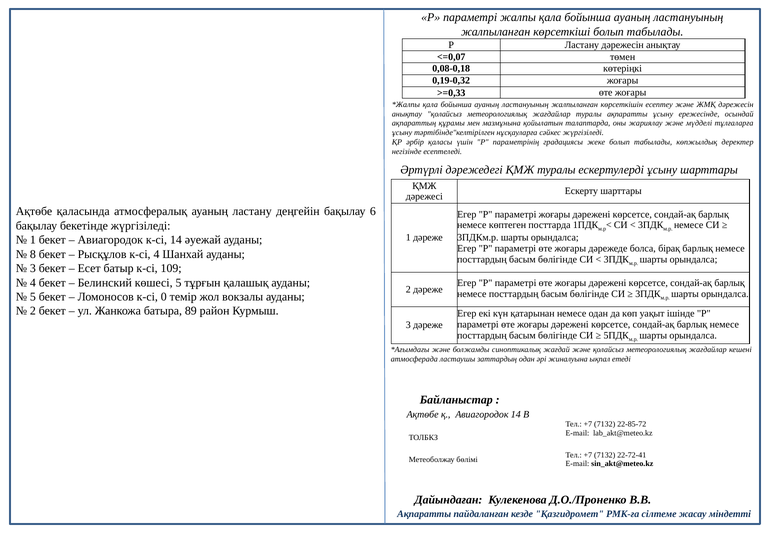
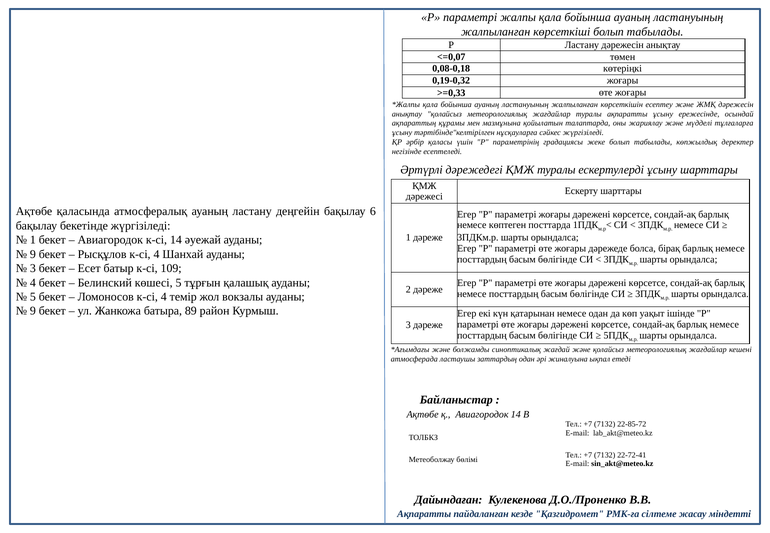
8 at (33, 254): 8 -> 9
Ломоносов к-сі 0: 0 -> 4
2 at (33, 311): 2 -> 9
